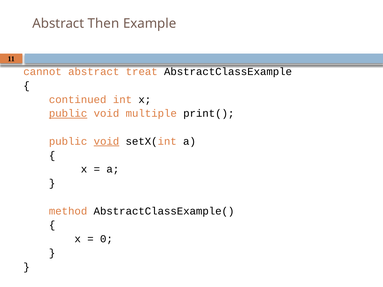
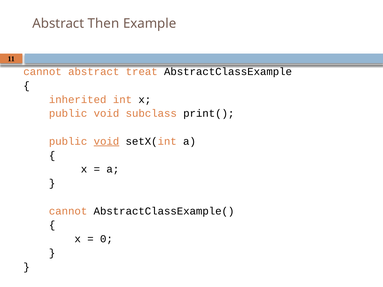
continued: continued -> inherited
public at (68, 114) underline: present -> none
multiple: multiple -> subclass
method at (68, 211): method -> cannot
